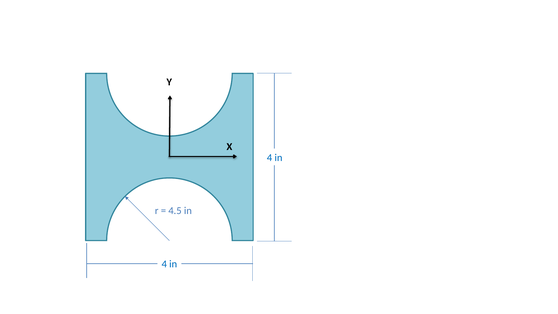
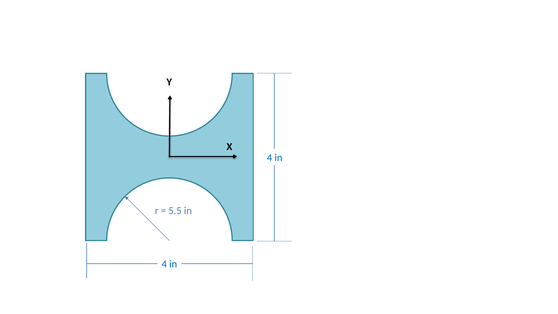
4.5: 4.5 -> 5.5
